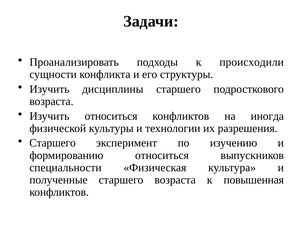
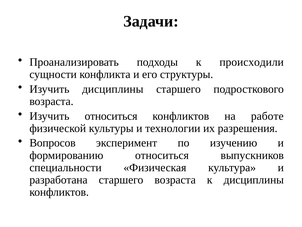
иногда: иногда -> работе
Старшего at (53, 143): Старшего -> Вопросов
полученные: полученные -> разработана
к повышенная: повышенная -> дисциплины
